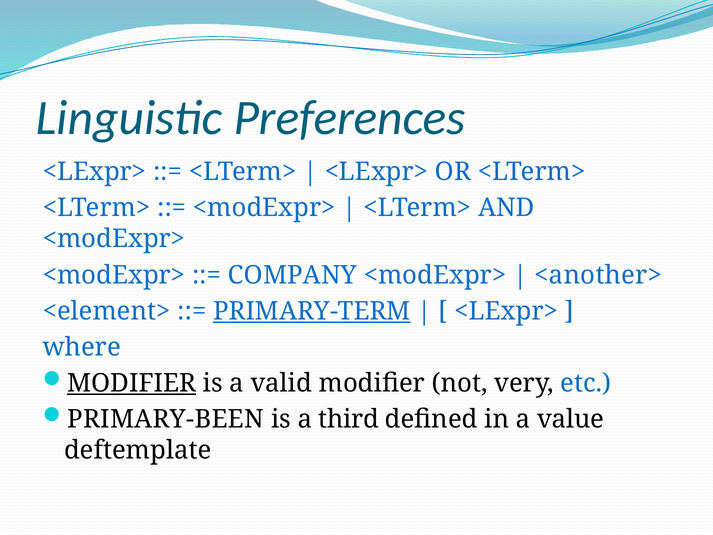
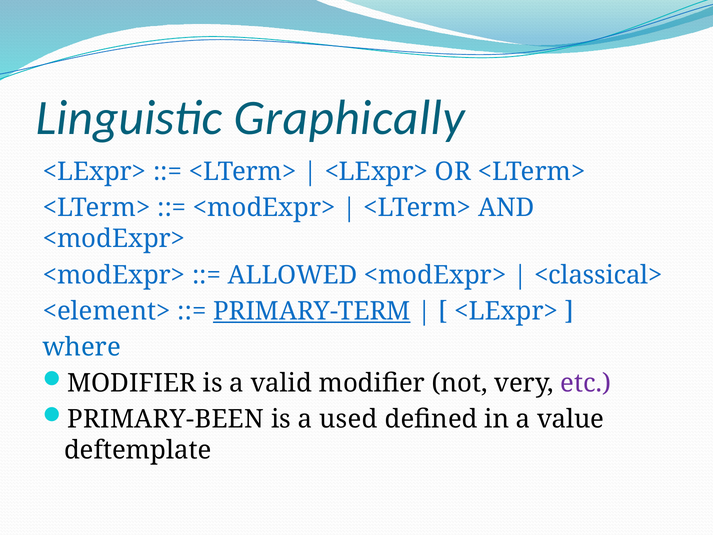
Preferences: Preferences -> Graphically
COMPANY: COMPANY -> ALLOWED
<another>: <another> -> <classical>
MODIFIER at (132, 383) underline: present -> none
etc colour: blue -> purple
third: third -> used
